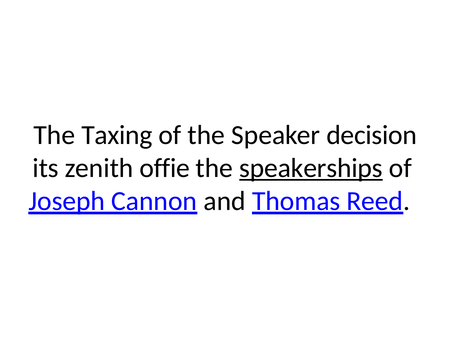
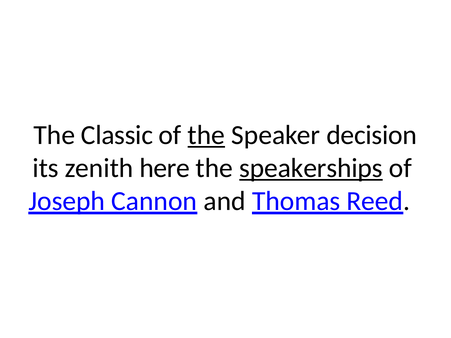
Taxing: Taxing -> Classic
the at (206, 135) underline: none -> present
offie: offie -> here
